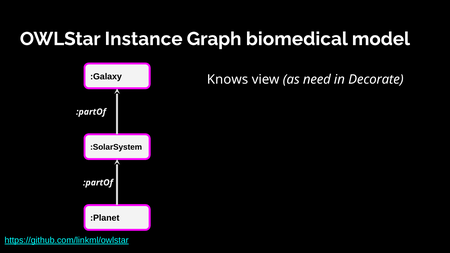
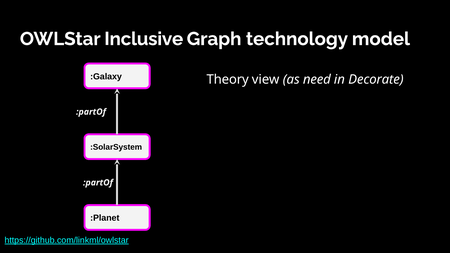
Instance: Instance -> Inclusive
biomedical: biomedical -> technology
Knows: Knows -> Theory
